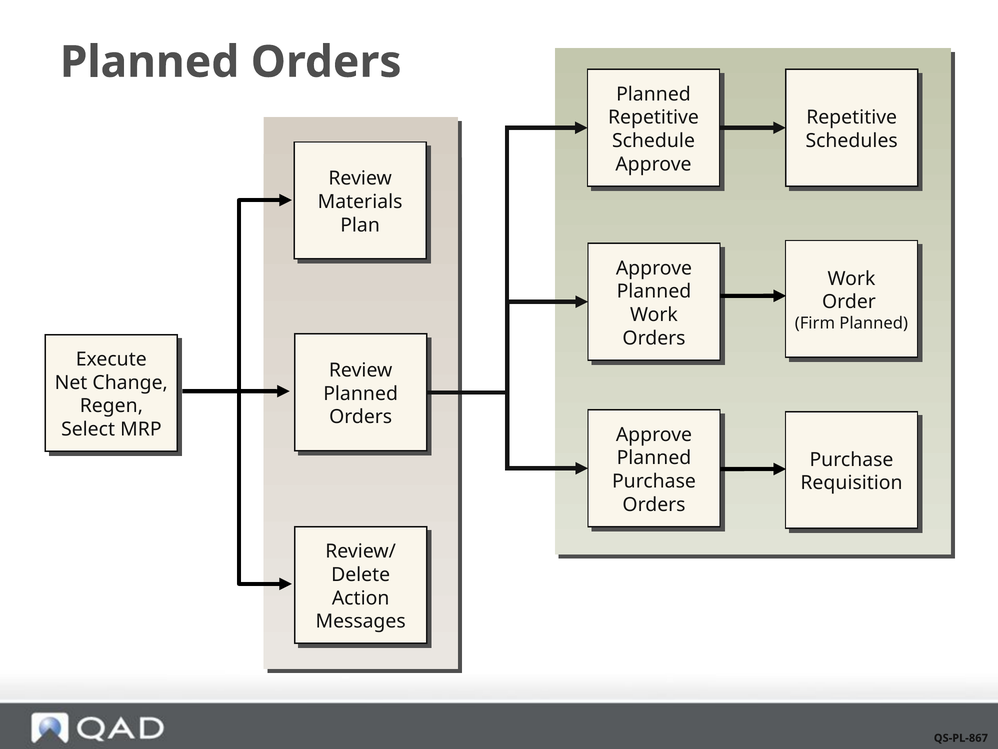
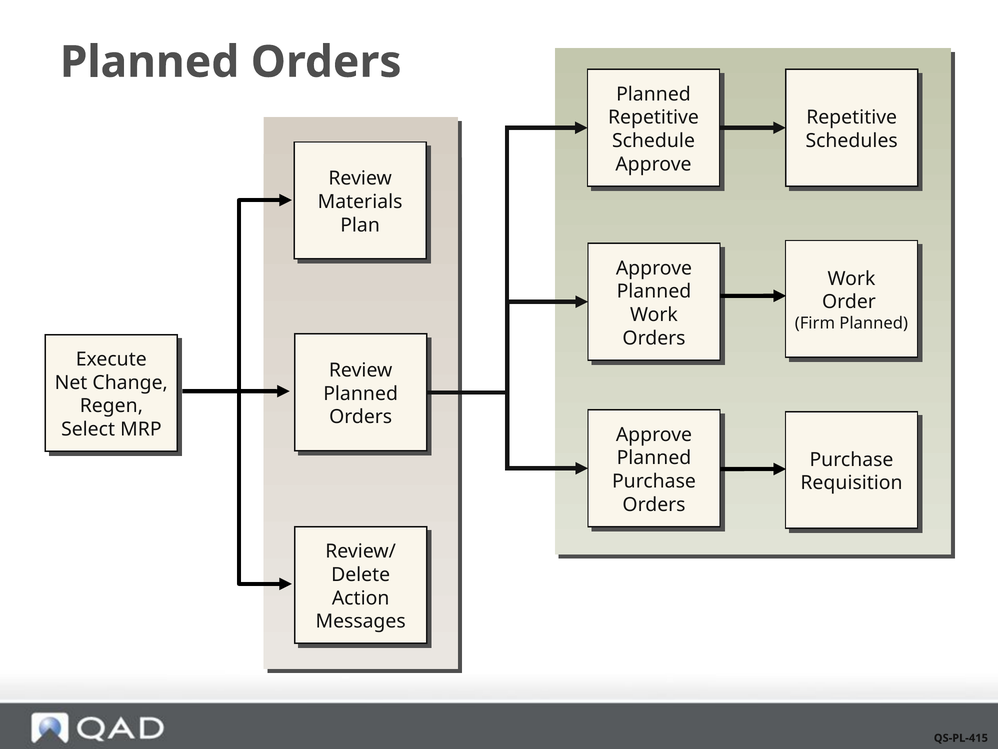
QS-PL-867: QS-PL-867 -> QS-PL-415
